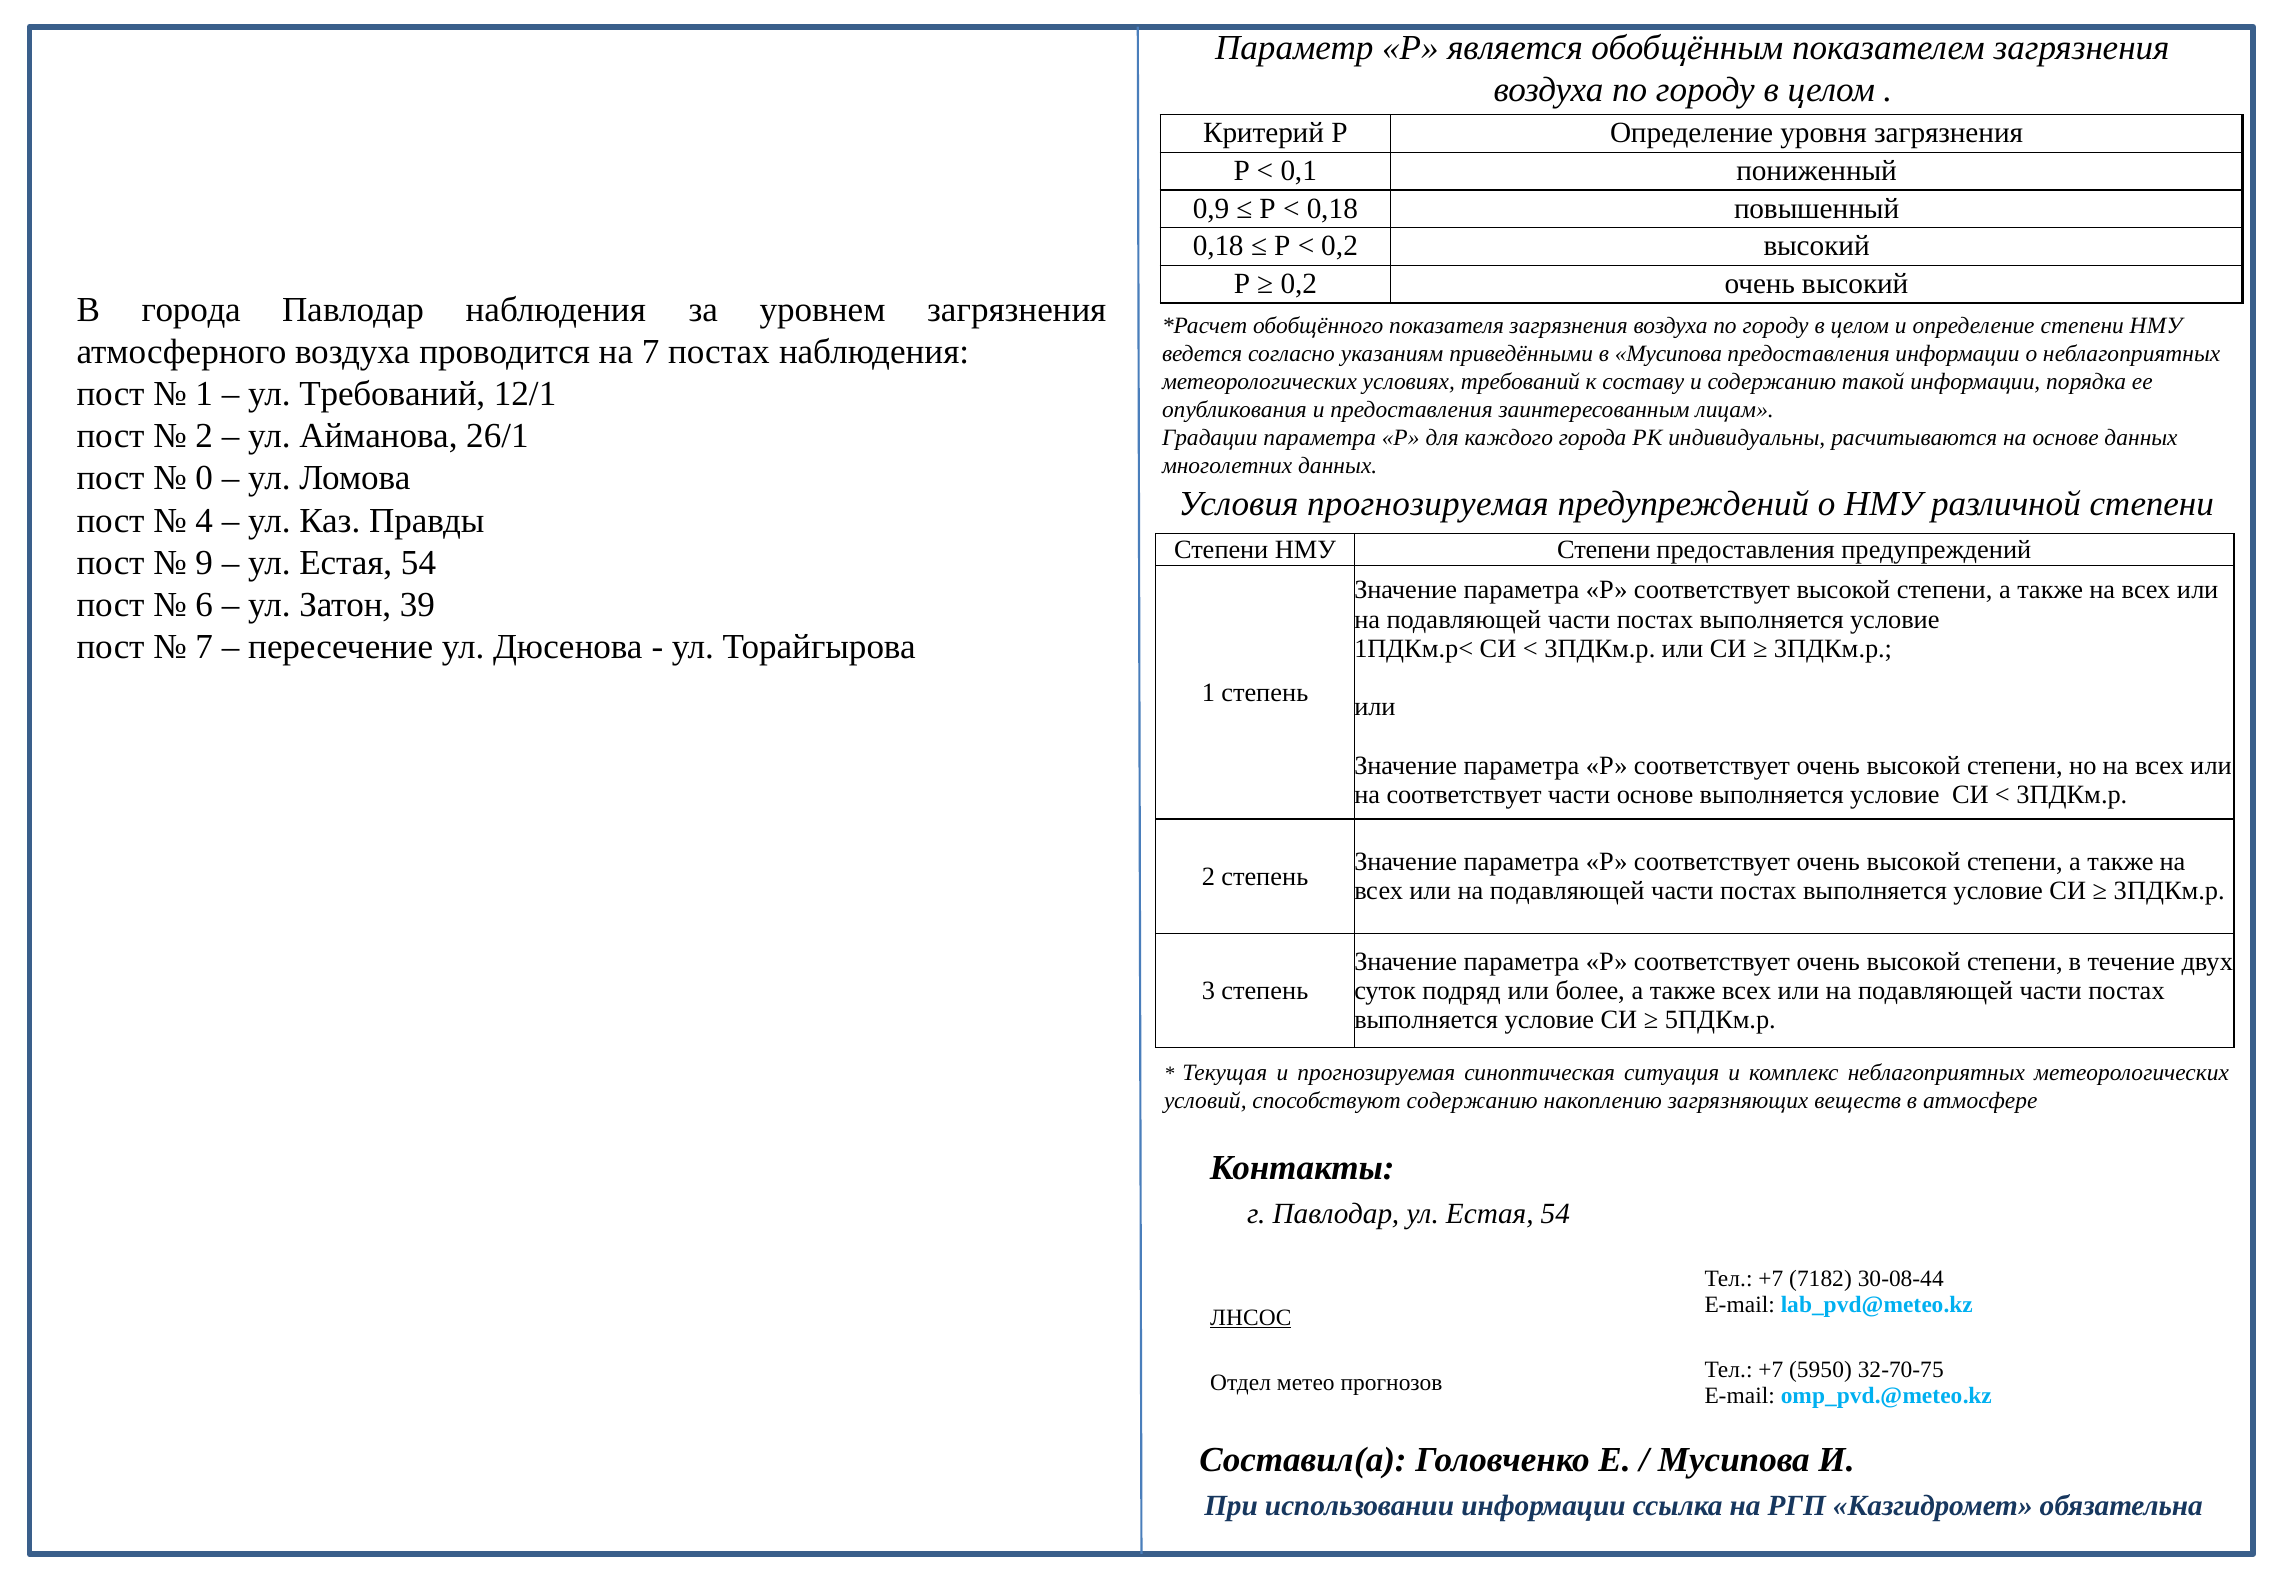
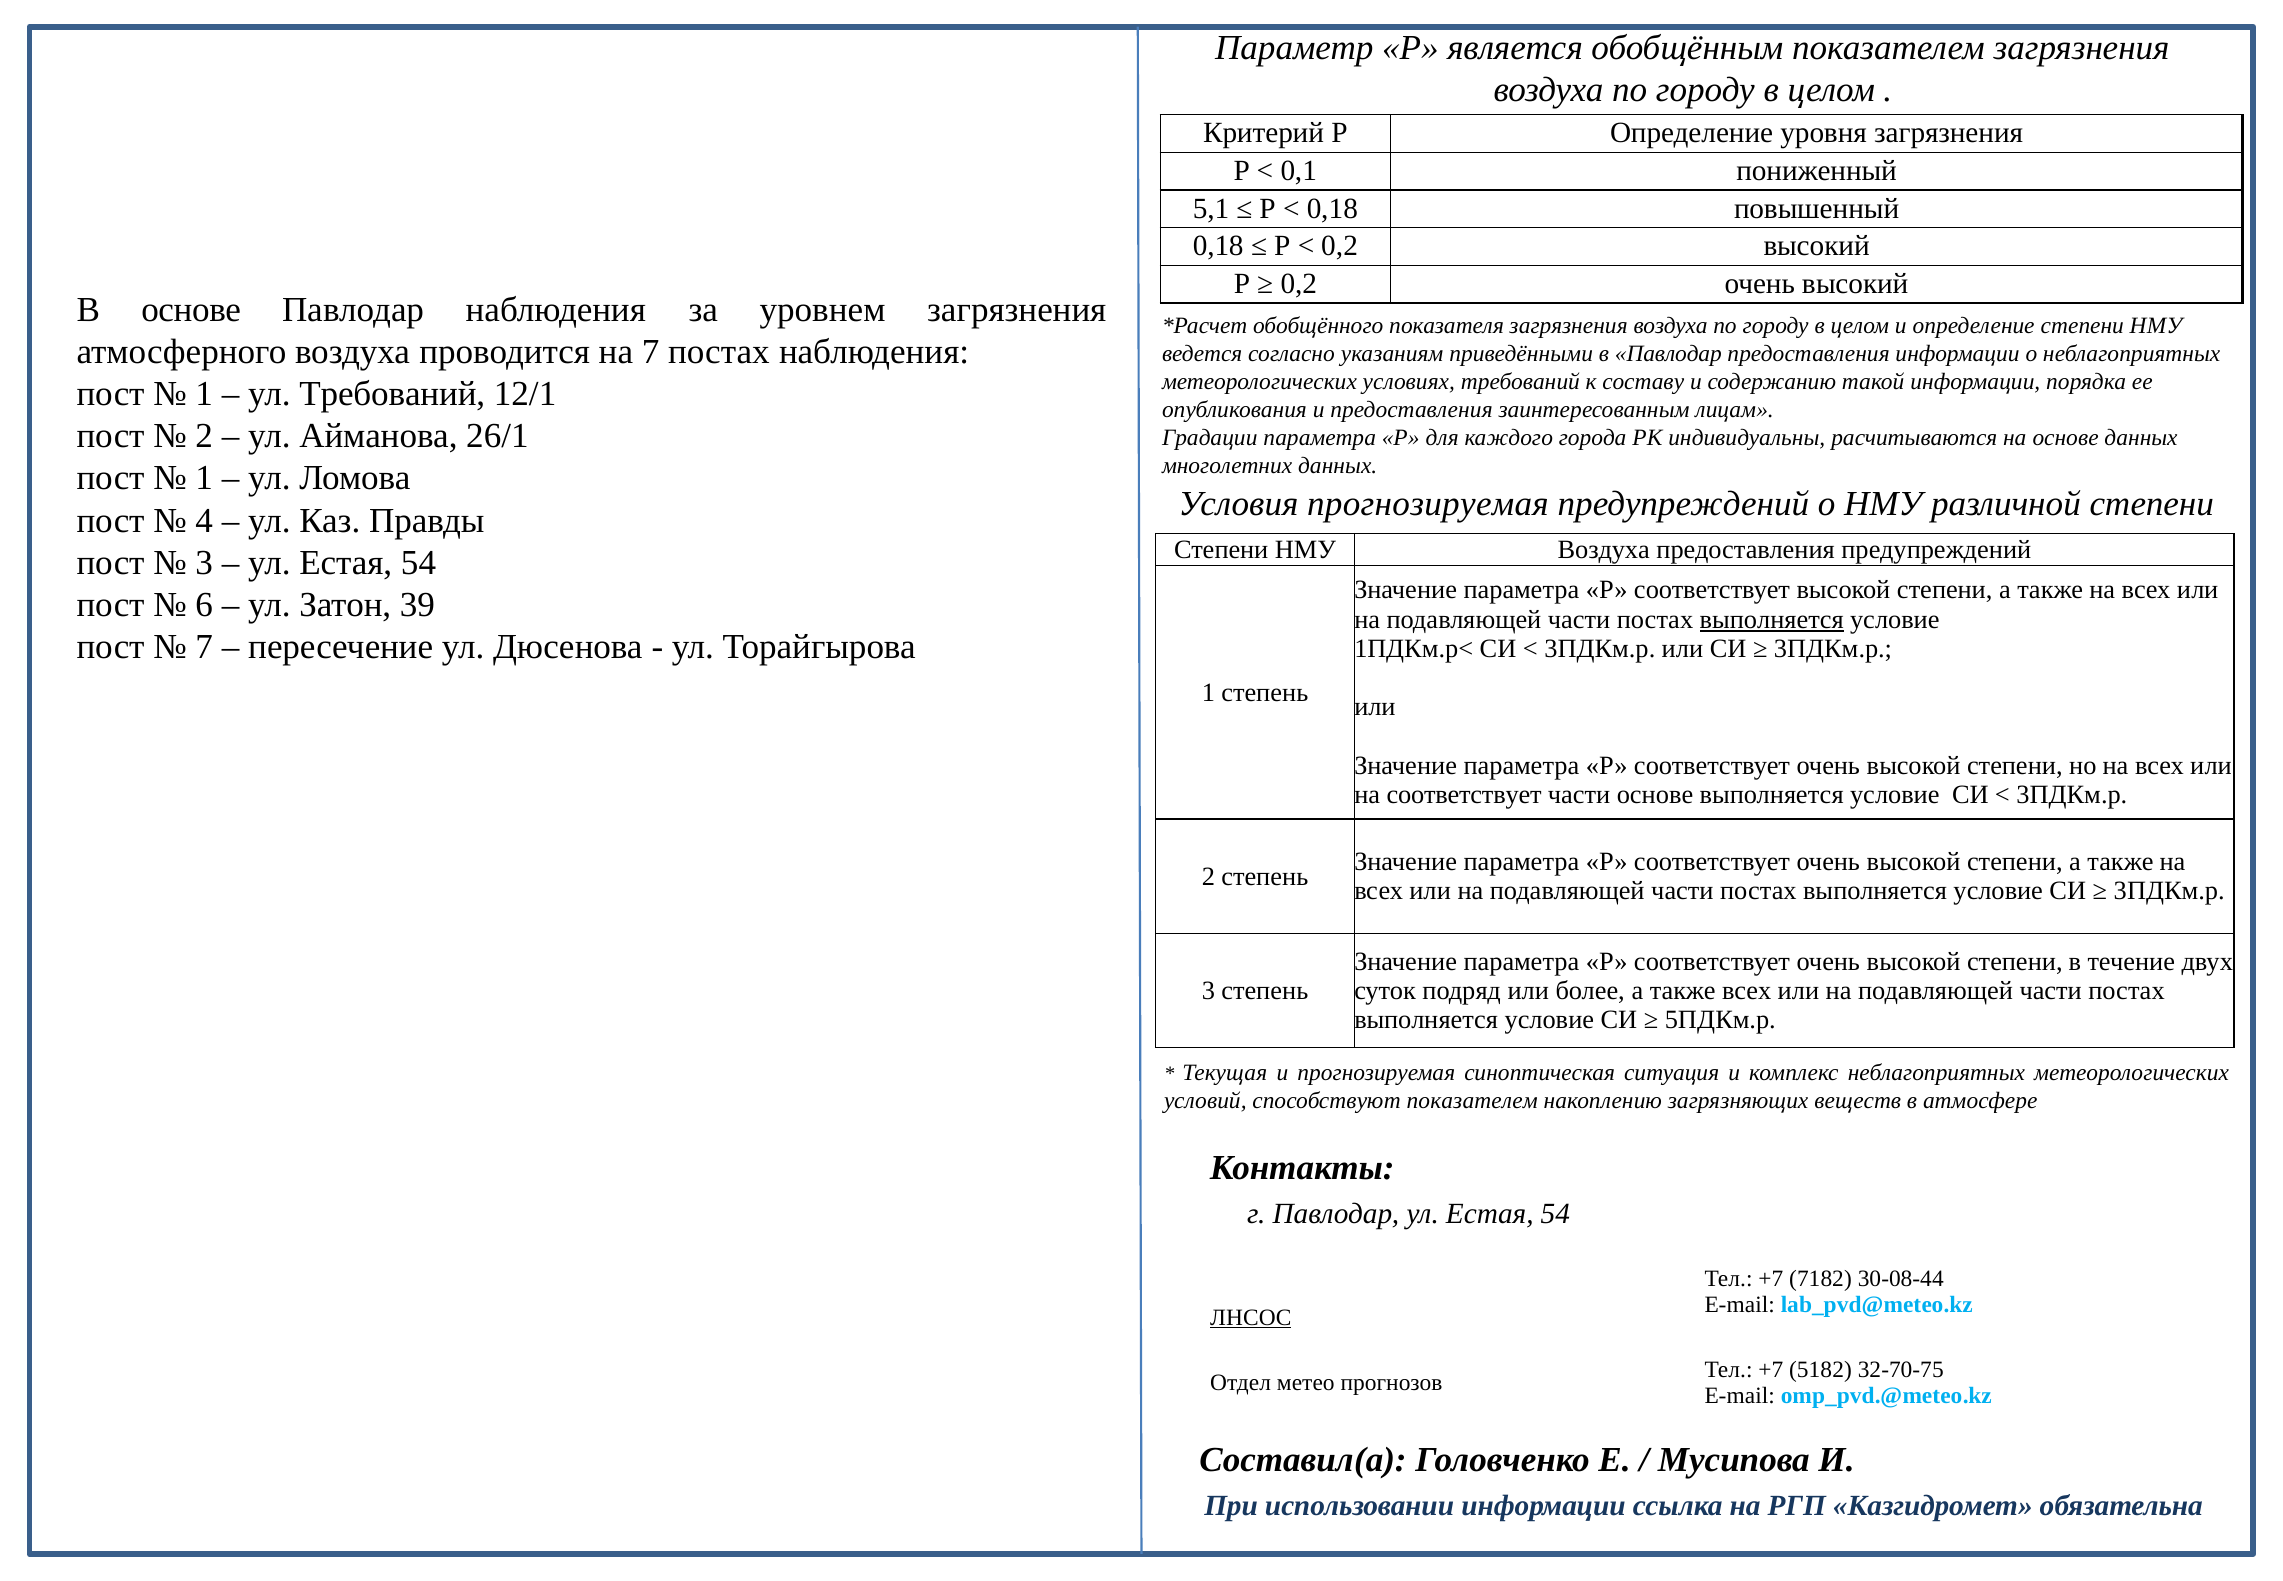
0,9: 0,9 -> 5,1
В города: города -> основе
в Мусипова: Мусипова -> Павлодар
0 at (204, 478): 0 -> 1
НМУ Степени: Степени -> Воздуха
9 at (204, 562): 9 -> 3
выполняется at (1772, 619) underline: none -> present
способствуют содержанию: содержанию -> показателем
5950: 5950 -> 5182
